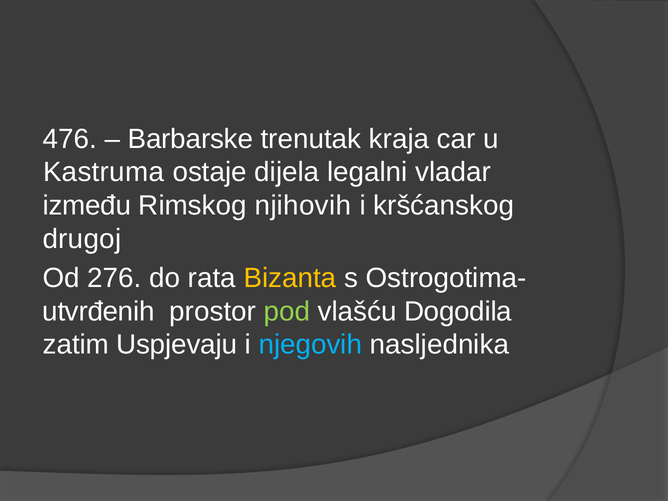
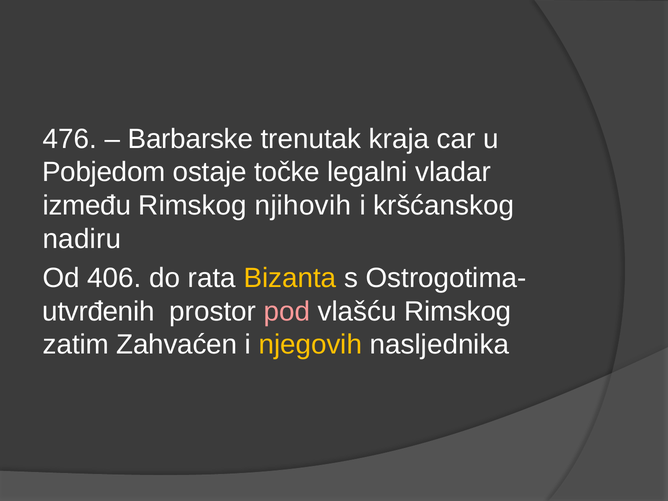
Kastruma: Kastruma -> Pobjedom
dijela: dijela -> točke
drugoj: drugoj -> nadiru
276: 276 -> 406
pod colour: light green -> pink
vlašću Dogodila: Dogodila -> Rimskog
Uspjevaju: Uspjevaju -> Zahvaćen
njegovih colour: light blue -> yellow
